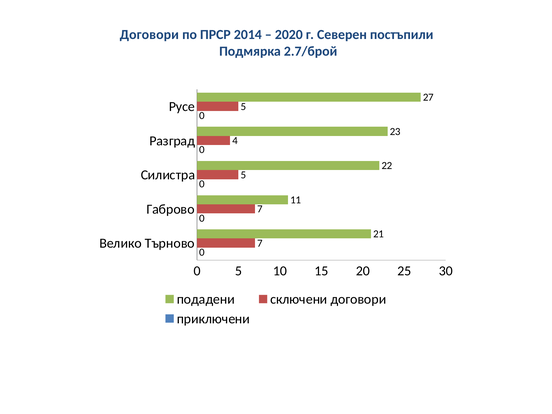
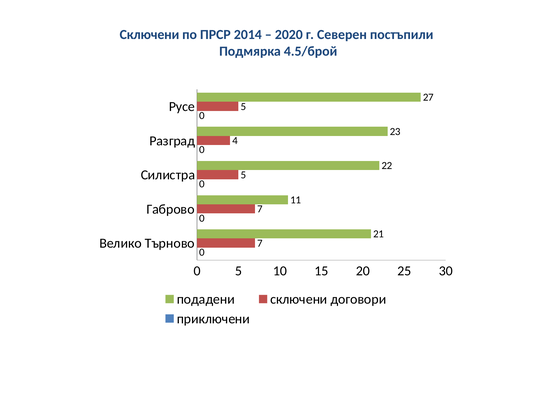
Договори at (149, 35): Договори -> Сключени
2.7/брой: 2.7/брой -> 4.5/брой
